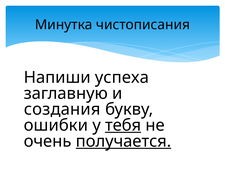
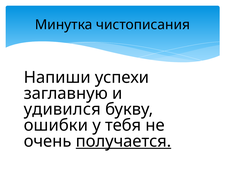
успеха: успеха -> успехи
создания: создания -> удивился
тебя underline: present -> none
